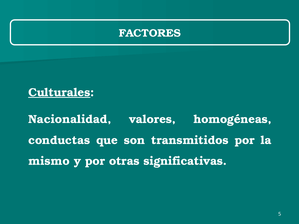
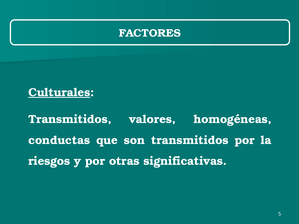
Nacionalidad at (70, 119): Nacionalidad -> Transmitidos
mismo: mismo -> riesgos
